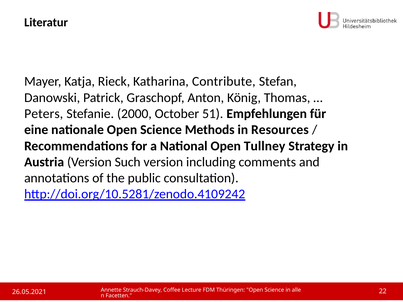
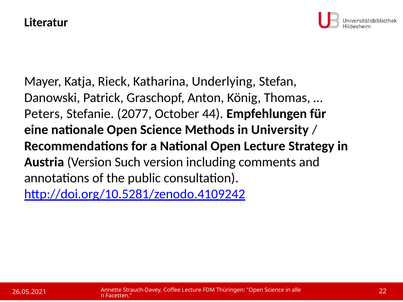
Contribute: Contribute -> Underlying
2000: 2000 -> 2077
51: 51 -> 44
Resources: Resources -> University
Open Tullney: Tullney -> Lecture
